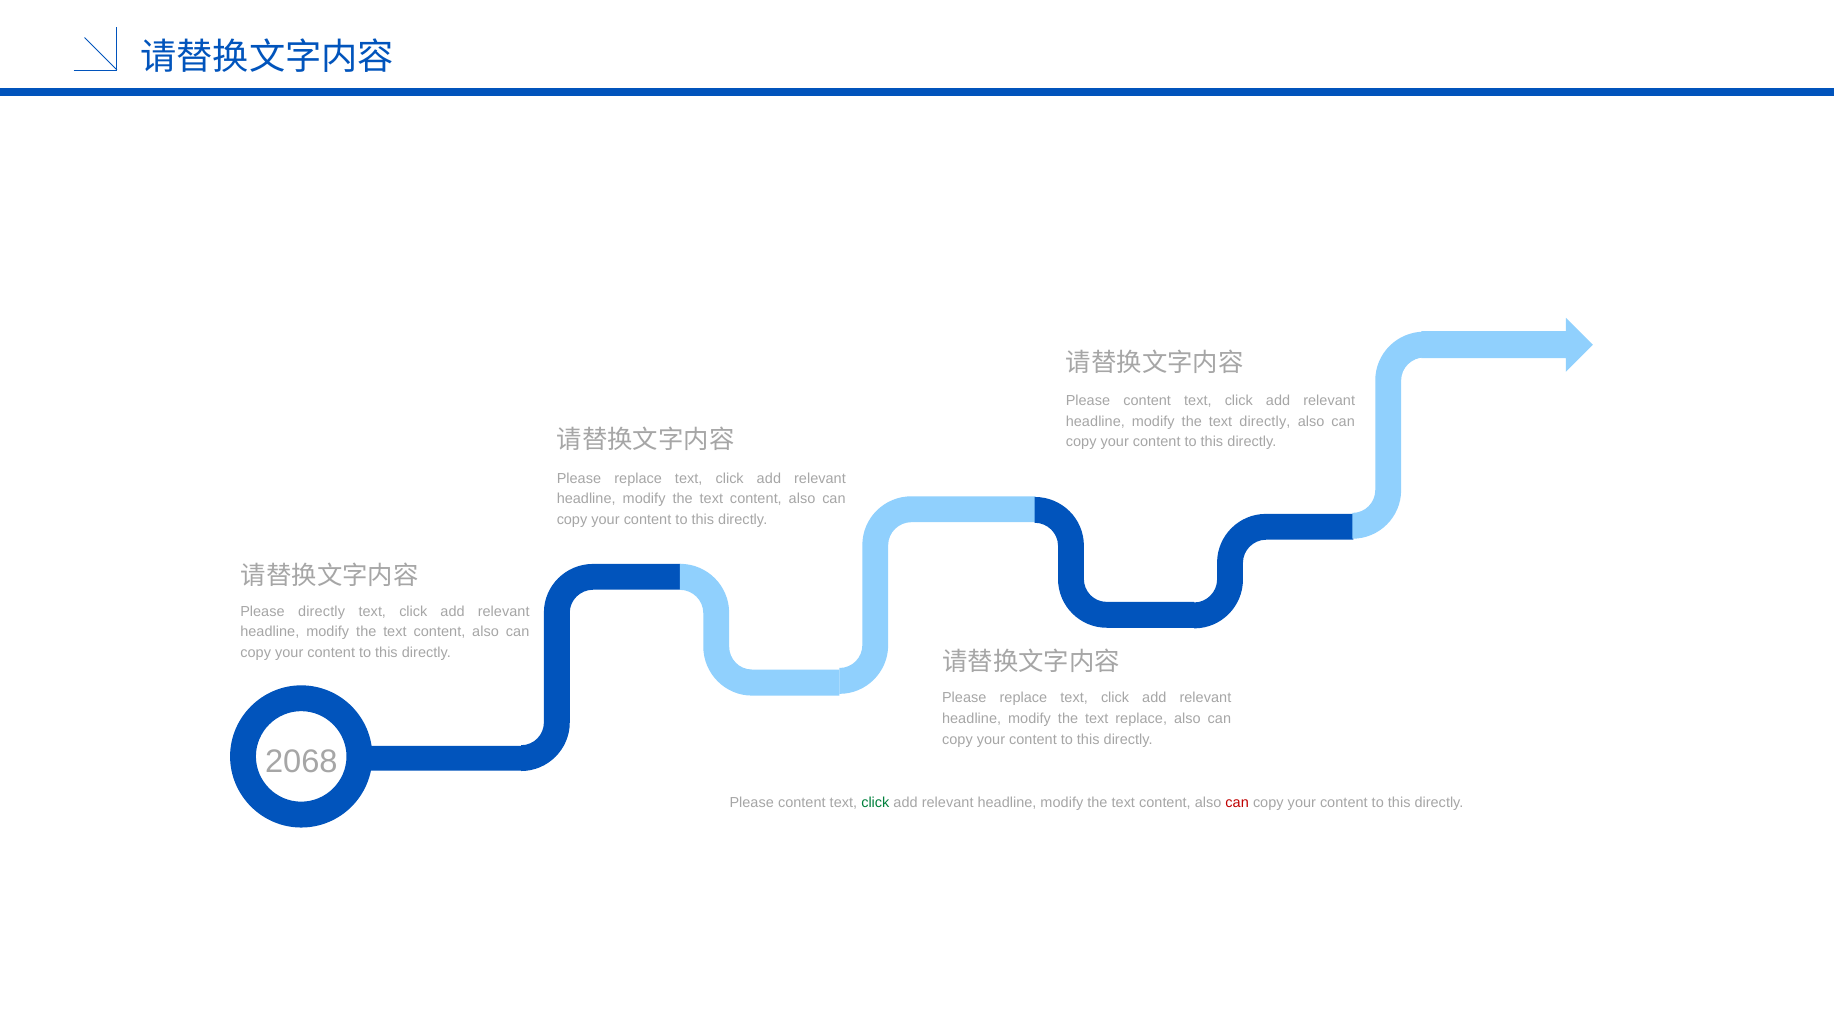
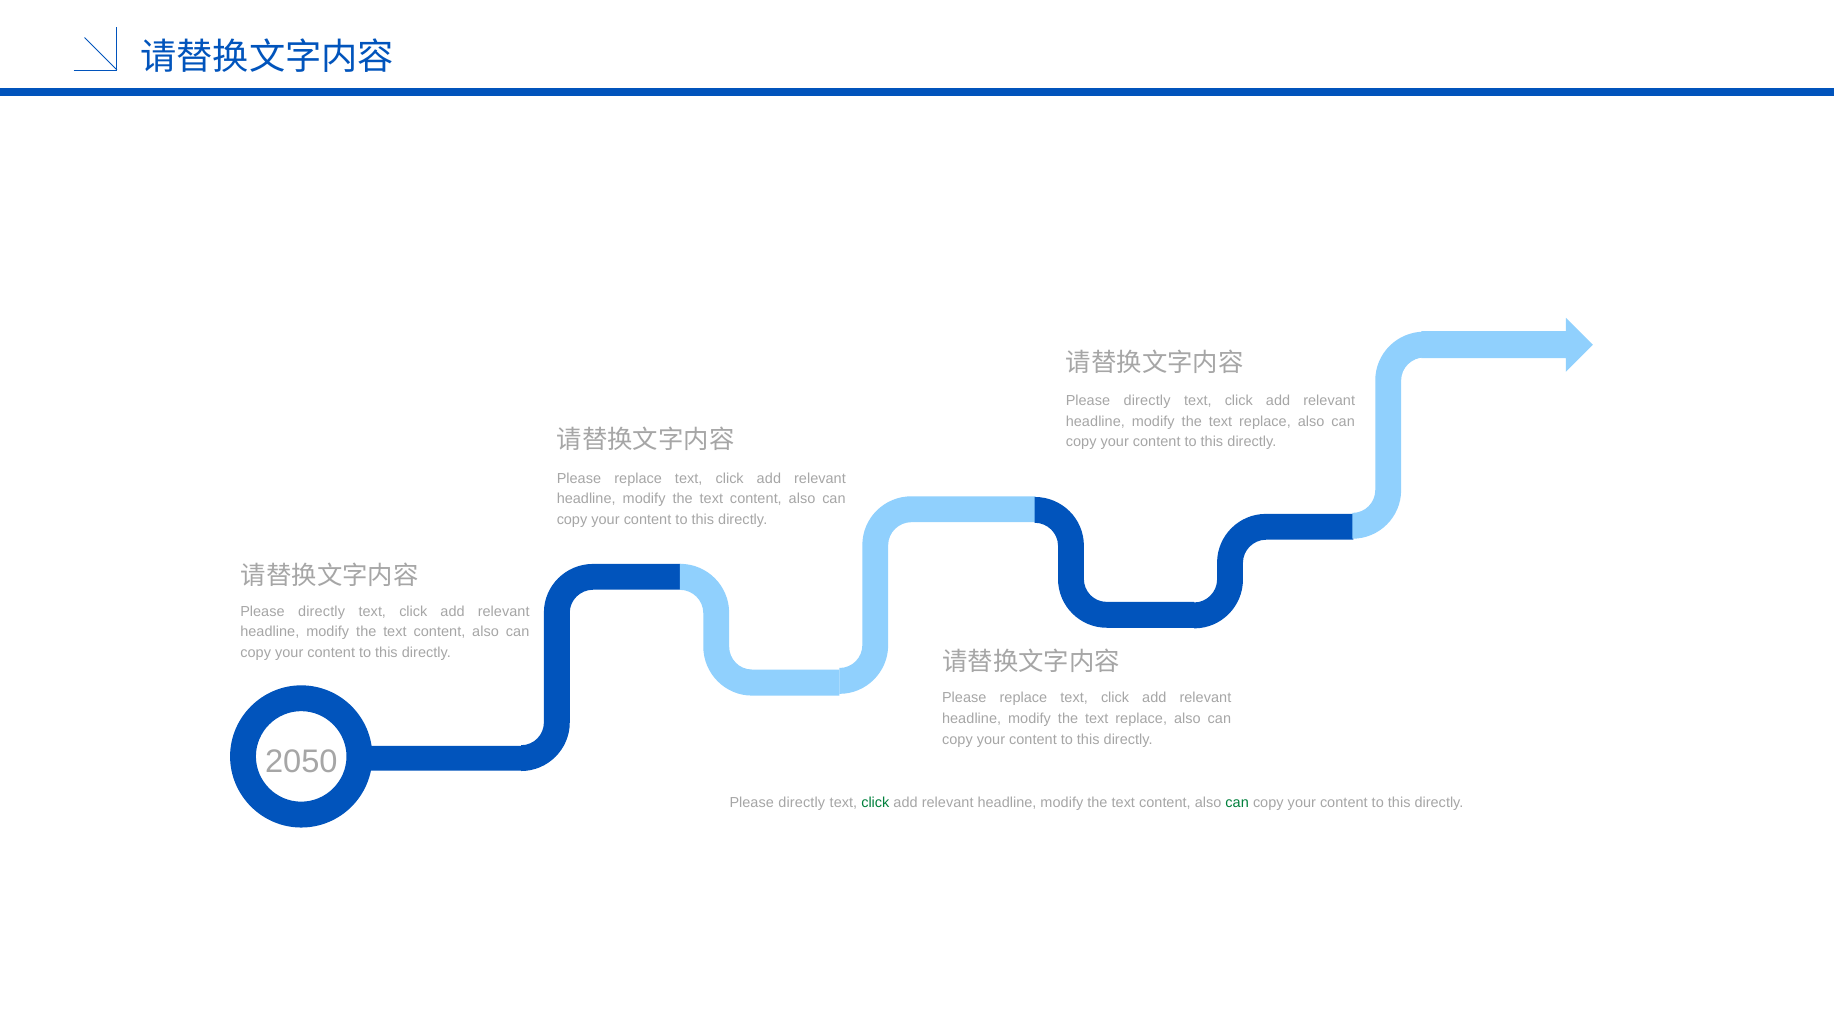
content at (1147, 401): content -> directly
directly at (1265, 422): directly -> replace
2068: 2068 -> 2050
content at (802, 803): content -> directly
can at (1237, 803) colour: red -> green
